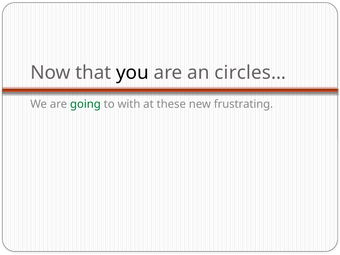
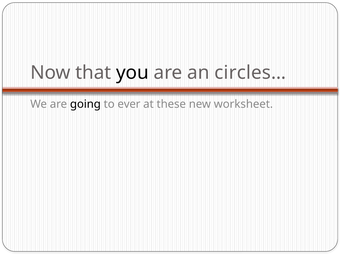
going colour: green -> black
with: with -> ever
frustrating: frustrating -> worksheet
